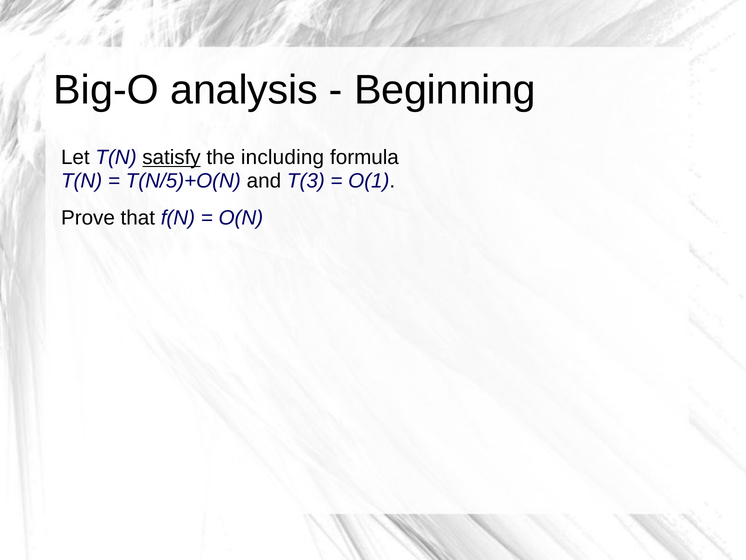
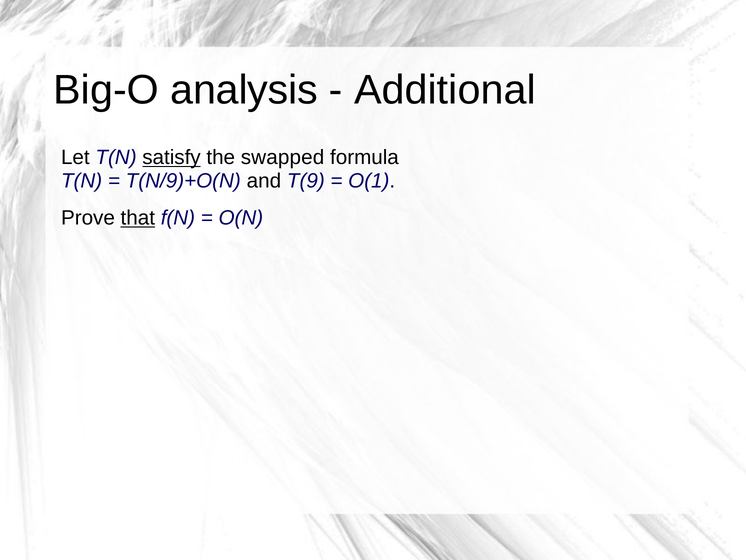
Beginning: Beginning -> Additional
including: including -> swapped
T(N/5)+O(N: T(N/5)+O(N -> T(N/9)+O(N
T(3: T(3 -> T(9
that underline: none -> present
